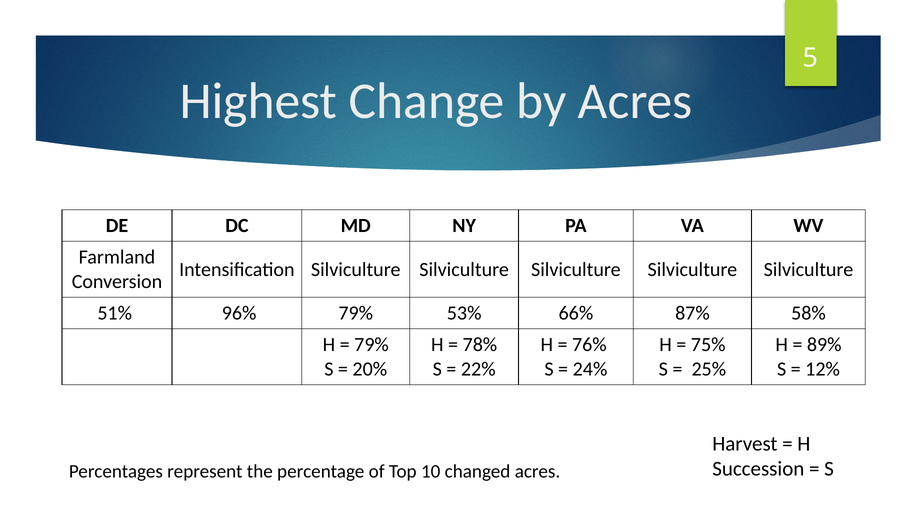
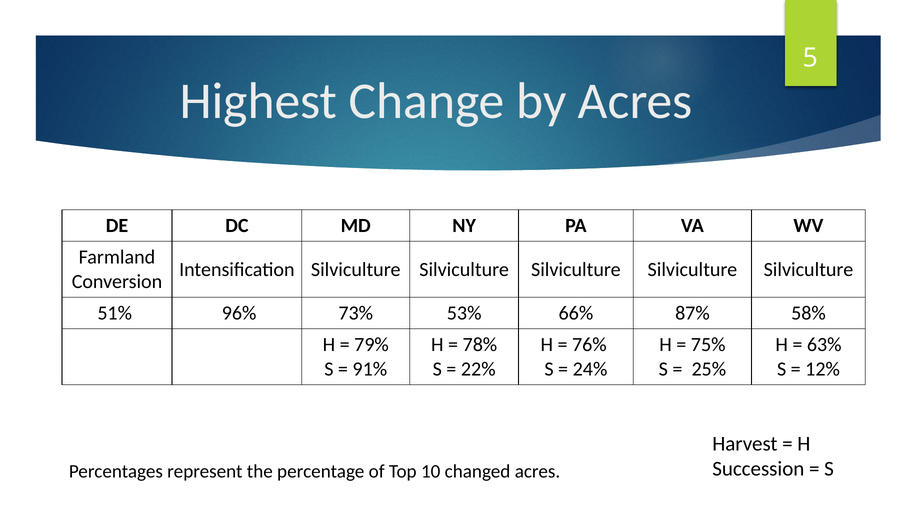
96% 79%: 79% -> 73%
89%: 89% -> 63%
20%: 20% -> 91%
